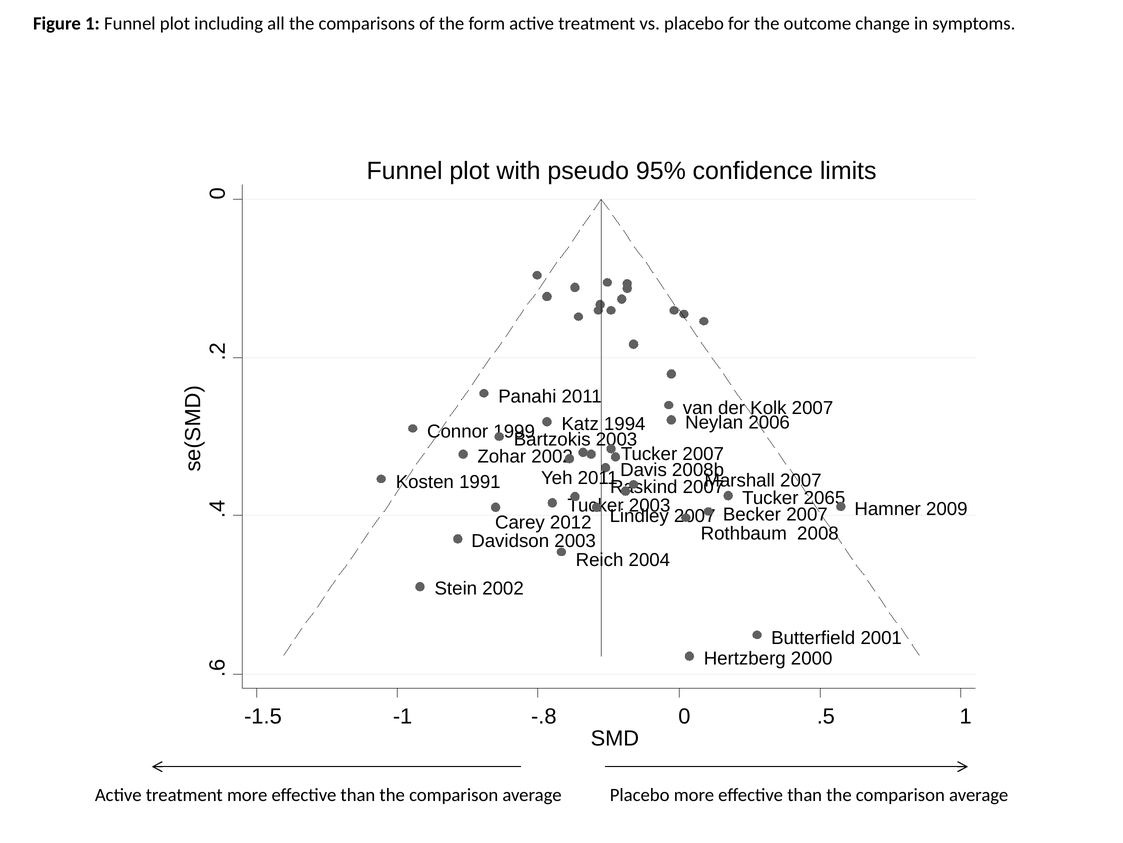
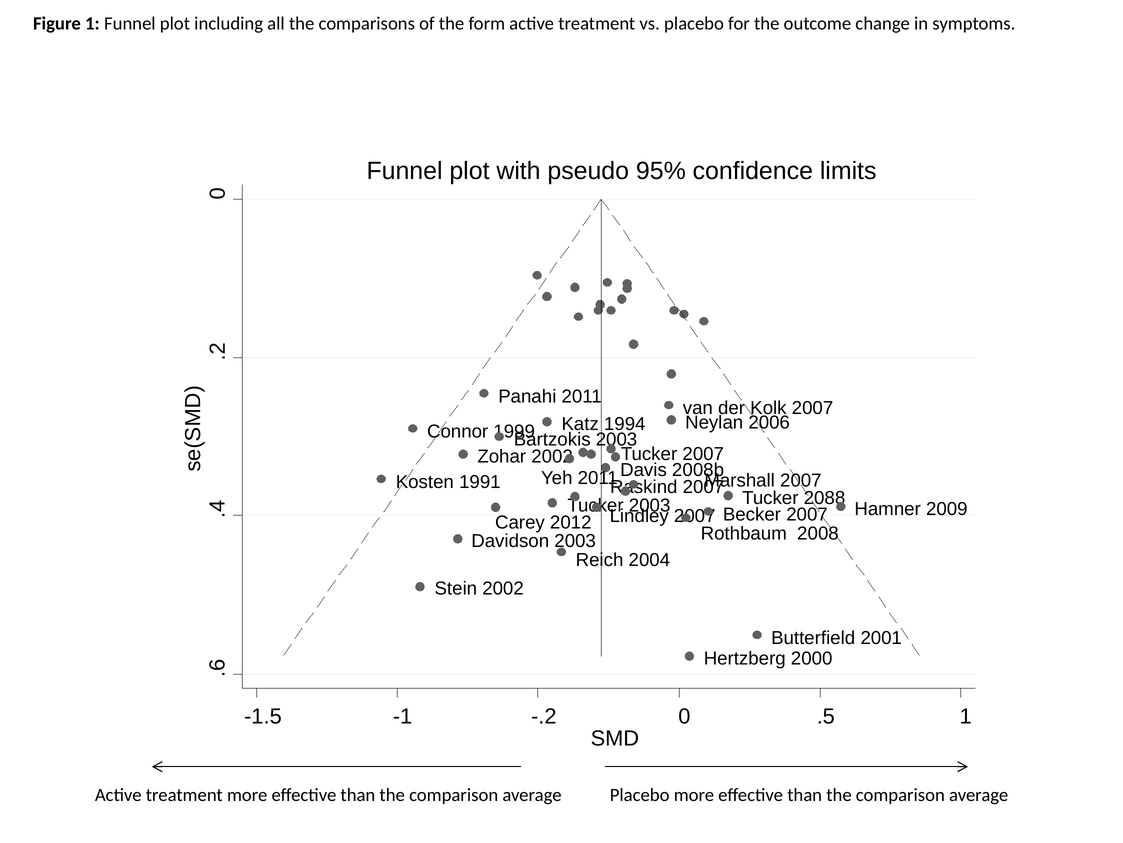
2065: 2065 -> 2088
-.8: -.8 -> -.2
